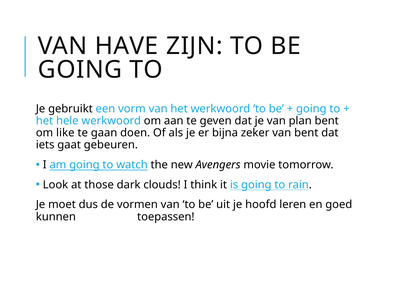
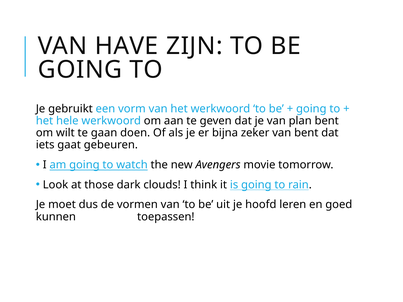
like: like -> wilt
